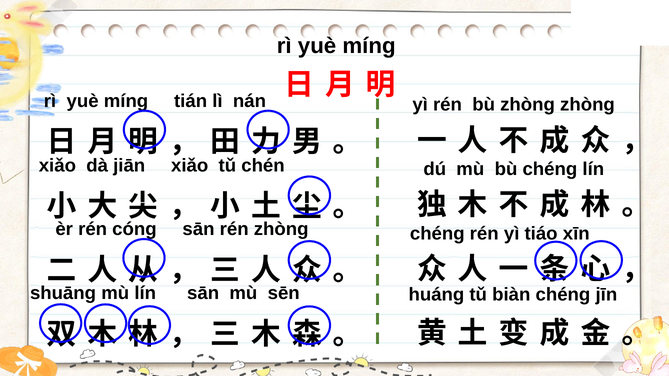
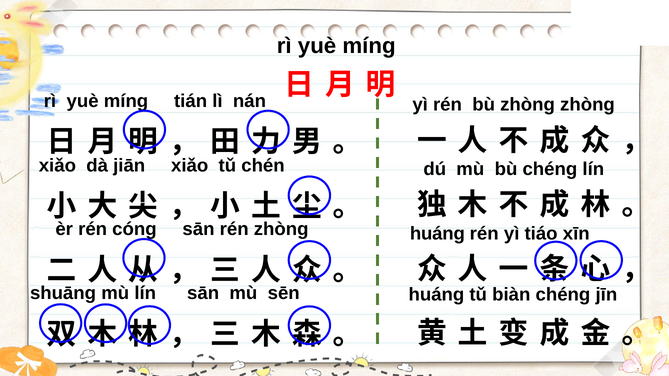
chénɡ at (437, 234): chénɡ -> huánɡ
